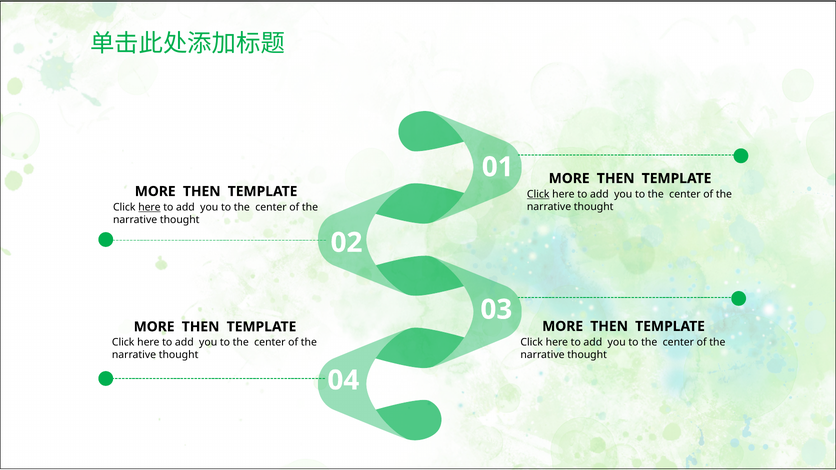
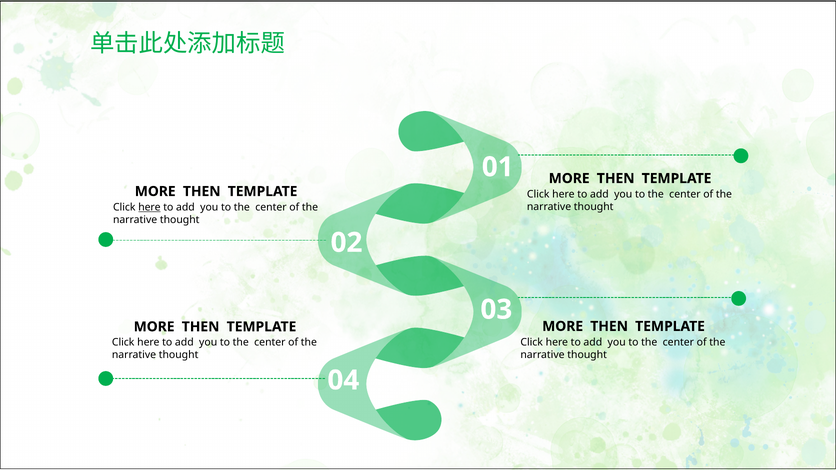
Click at (538, 194) underline: present -> none
